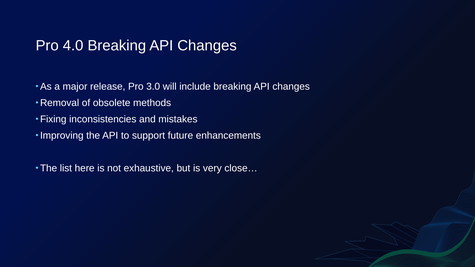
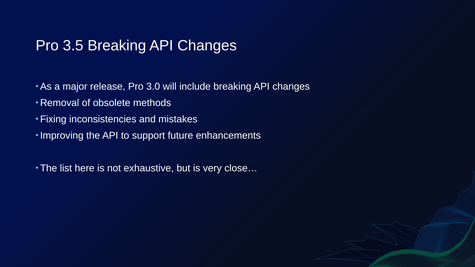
4.0: 4.0 -> 3.5
